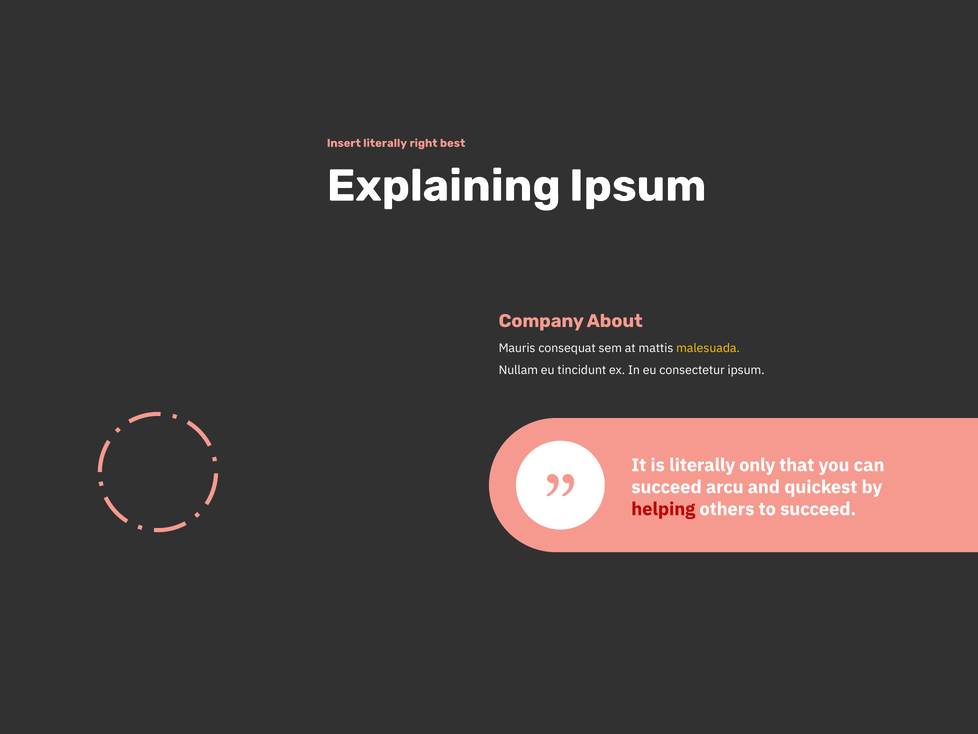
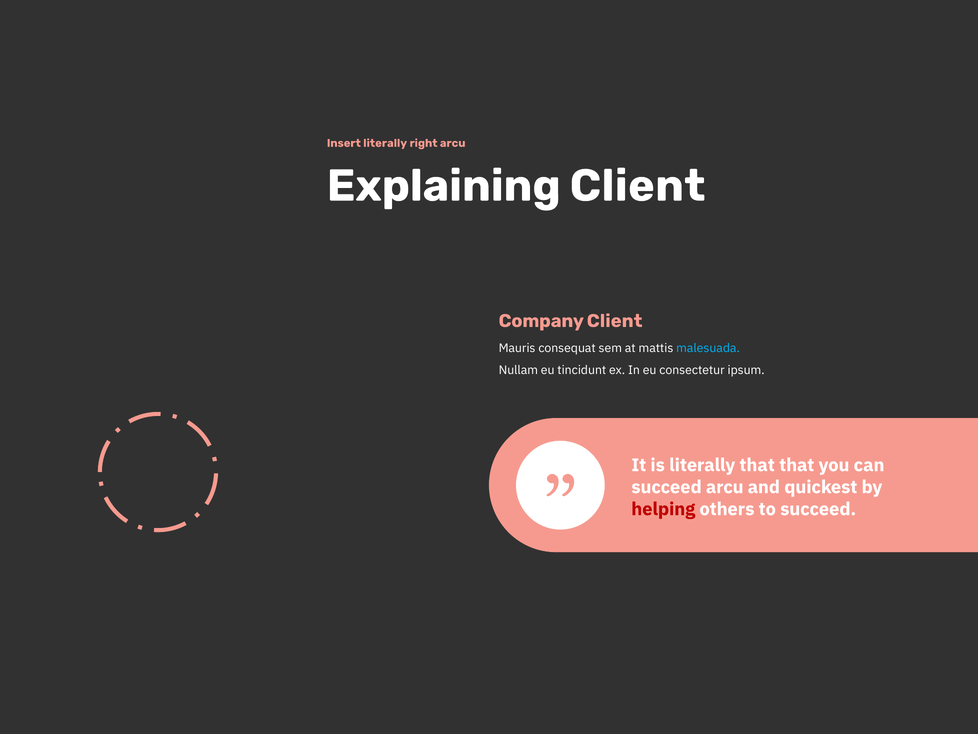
right best: best -> arcu
Explaining Ipsum: Ipsum -> Client
Company About: About -> Client
malesuada colour: yellow -> light blue
literally only: only -> that
